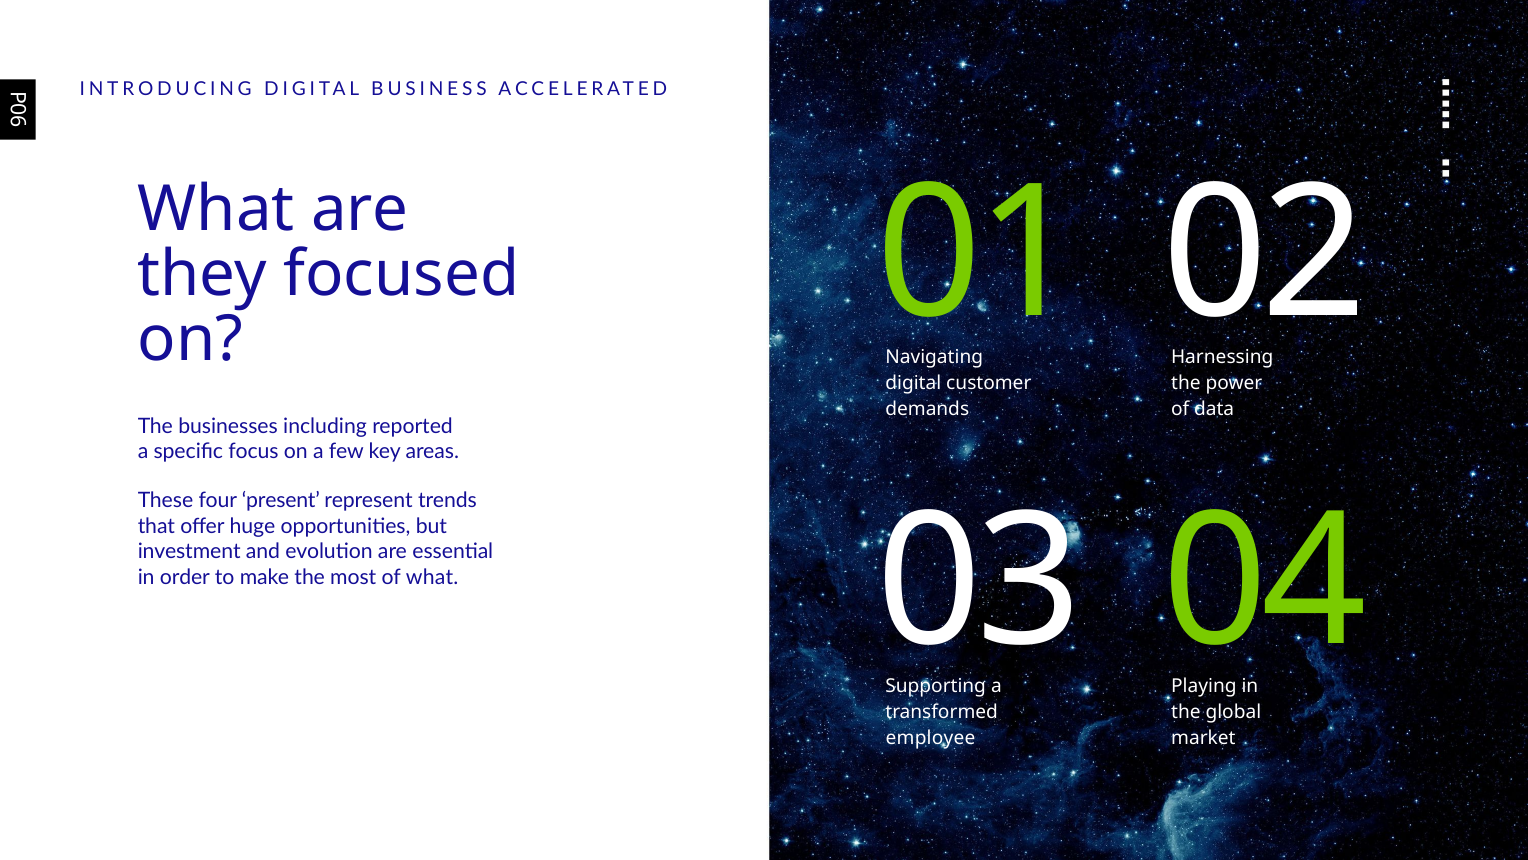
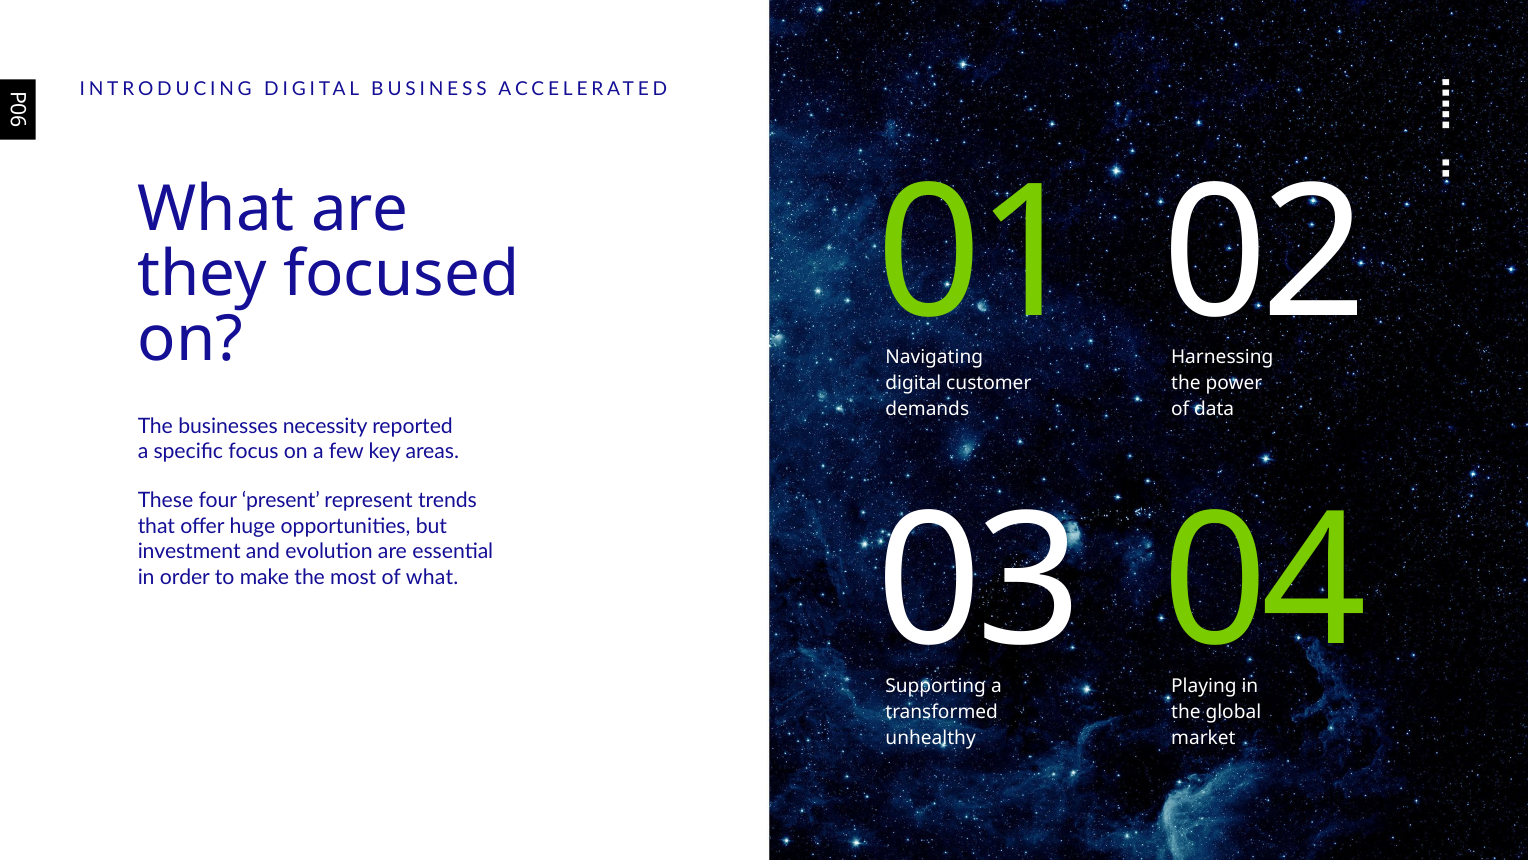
including: including -> necessity
employee: employee -> unhealthy
